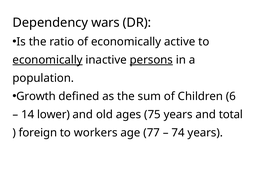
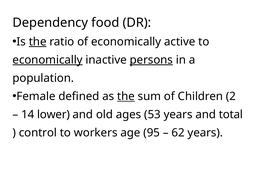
wars: wars -> food
the at (38, 42) underline: none -> present
Growth: Growth -> Female
the at (126, 96) underline: none -> present
6: 6 -> 2
75: 75 -> 53
foreign: foreign -> control
77: 77 -> 95
74: 74 -> 62
